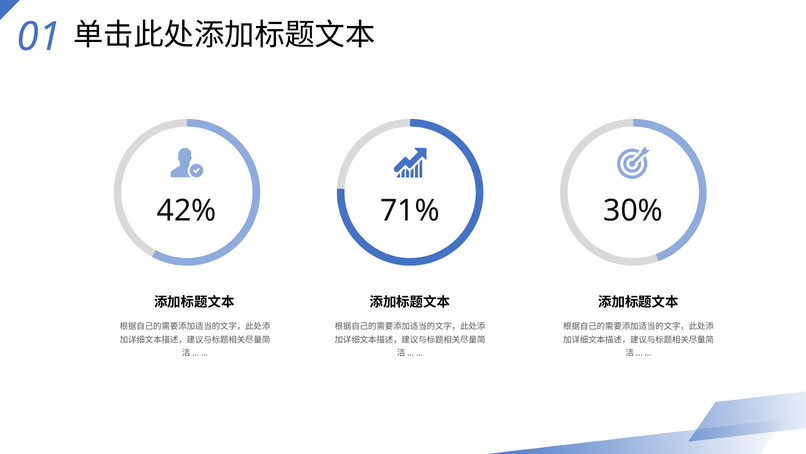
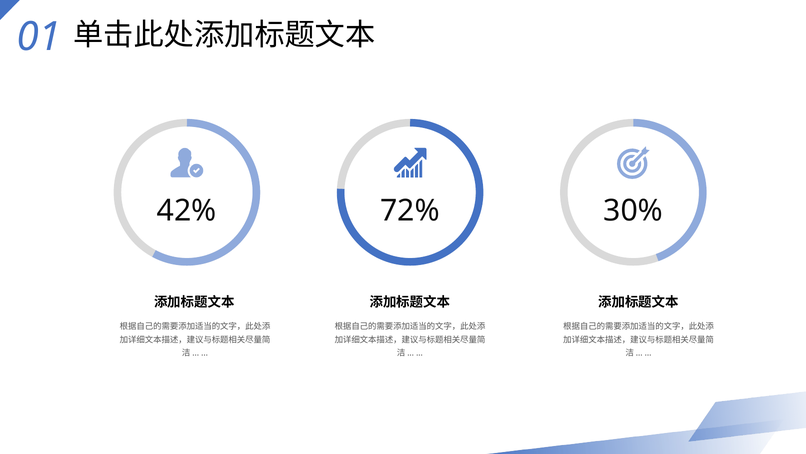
71%: 71% -> 72%
